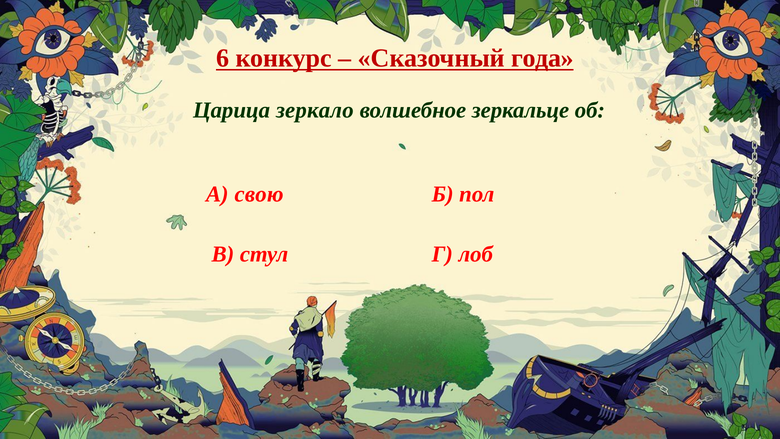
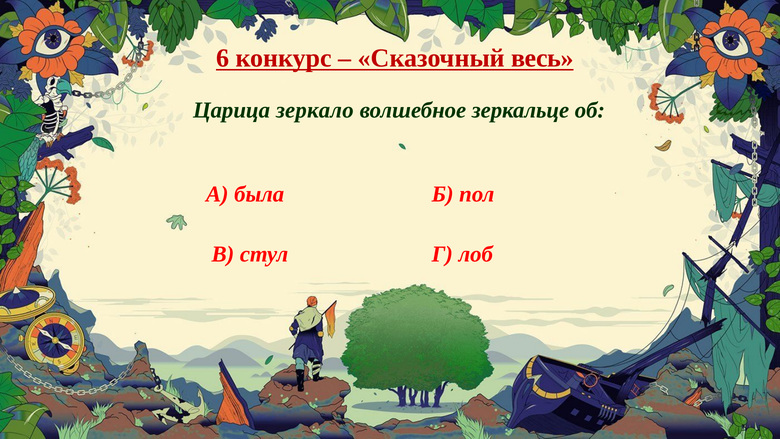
года: года -> весь
свою: свою -> была
